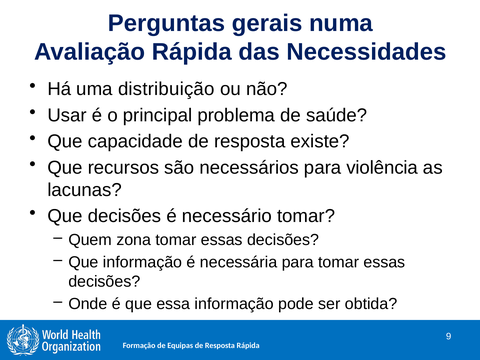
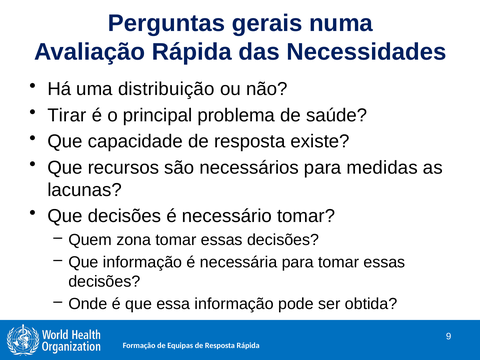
Usar: Usar -> Tirar
violência: violência -> medidas
